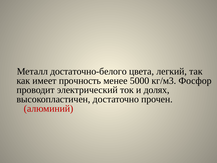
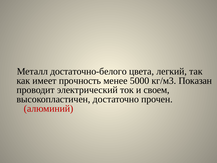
Фосфор: Фосфор -> Показан
долях: долях -> своем
